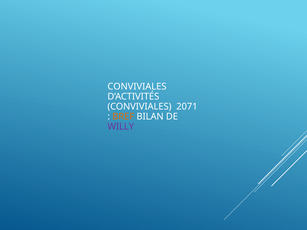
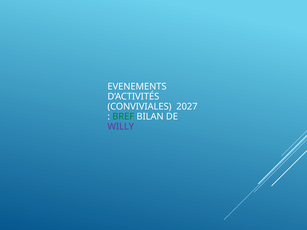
CONVIVIALES at (137, 87): CONVIVIALES -> EVENEMENTS
2071: 2071 -> 2027
BREF colour: orange -> green
